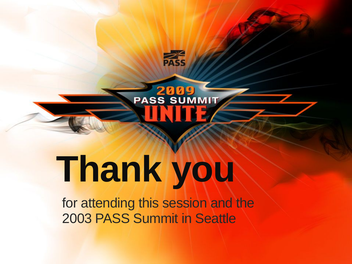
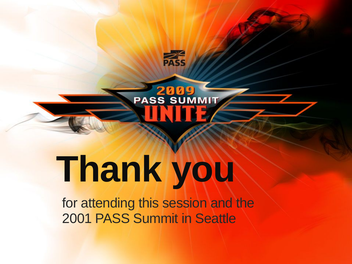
2003: 2003 -> 2001
